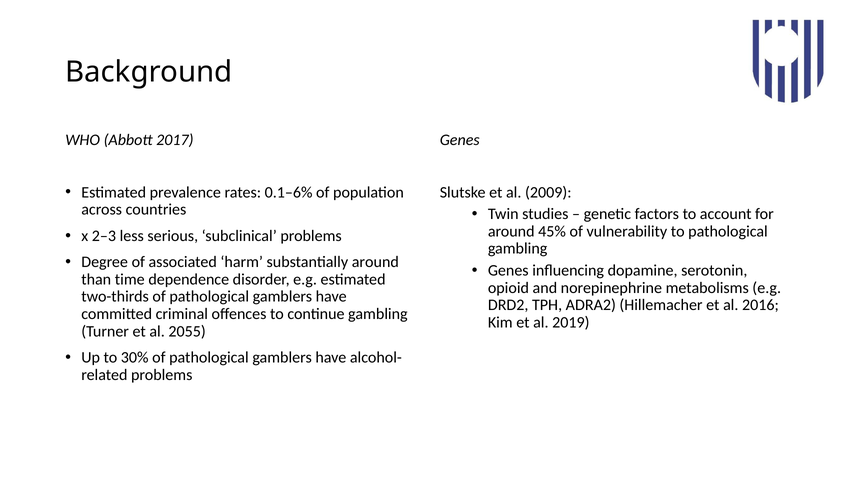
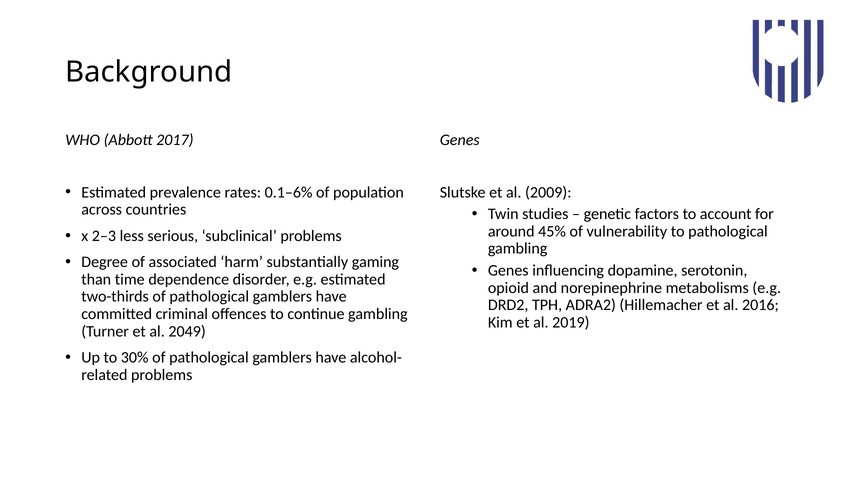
substantially around: around -> gaming
2055: 2055 -> 2049
